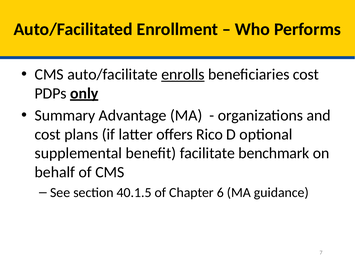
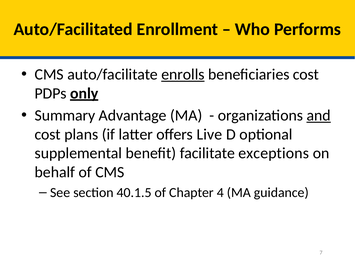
and underline: none -> present
Rico: Rico -> Live
benchmark: benchmark -> exceptions
6: 6 -> 4
